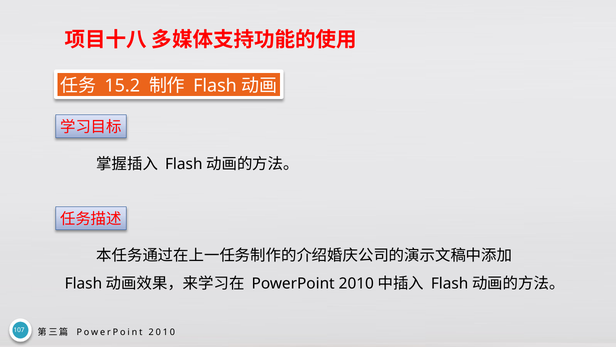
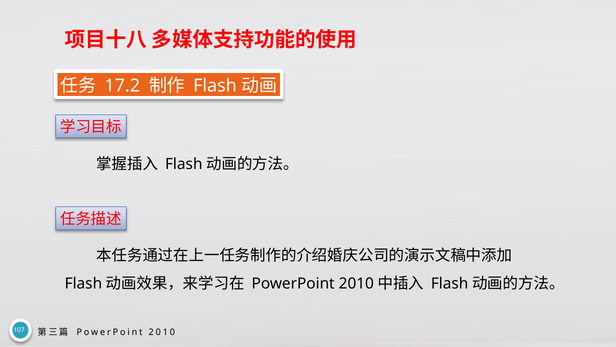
15.2: 15.2 -> 17.2
